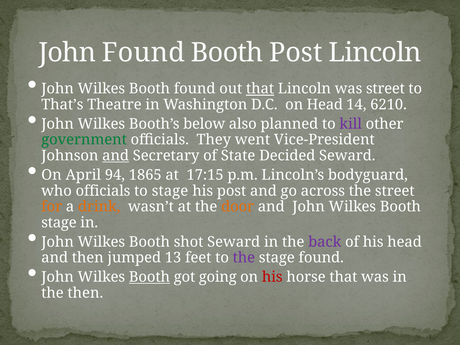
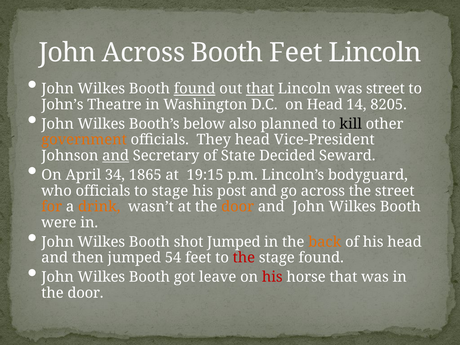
John Found: Found -> Across
Booth Post: Post -> Feet
found at (195, 89) underline: none -> present
That’s: That’s -> John’s
6210: 6210 -> 8205
kill colour: purple -> black
government colour: green -> orange
They went: went -> head
94: 94 -> 34
17:15: 17:15 -> 19:15
stage at (59, 223): stage -> were
shot Seward: Seward -> Jumped
back colour: purple -> orange
13: 13 -> 54
the at (244, 258) colour: purple -> red
Booth at (149, 277) underline: present -> none
going: going -> leave
then at (85, 293): then -> door
